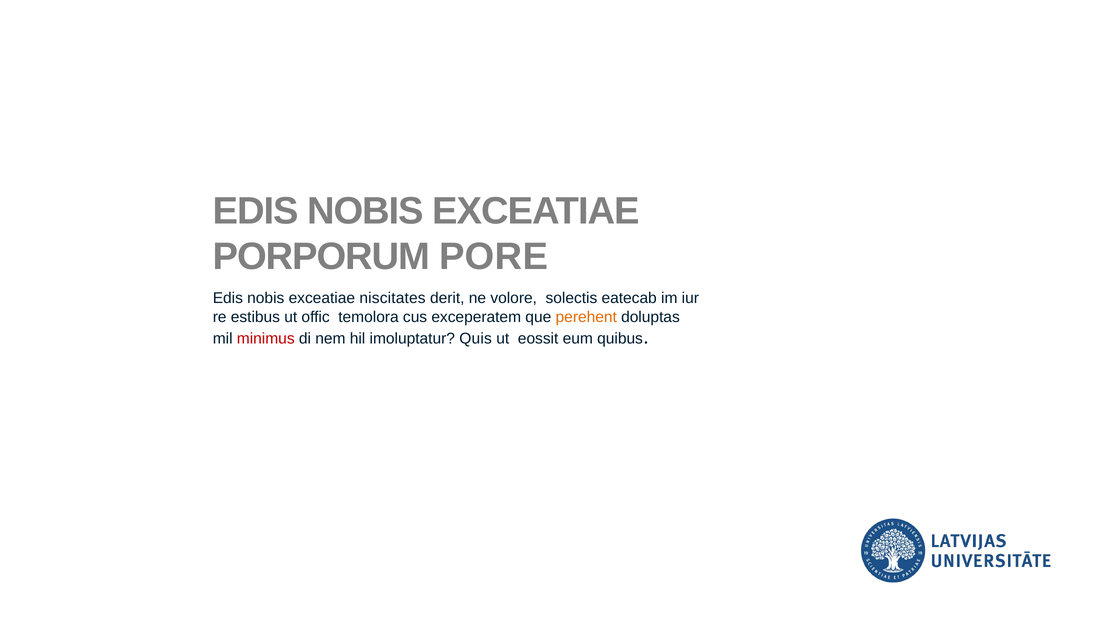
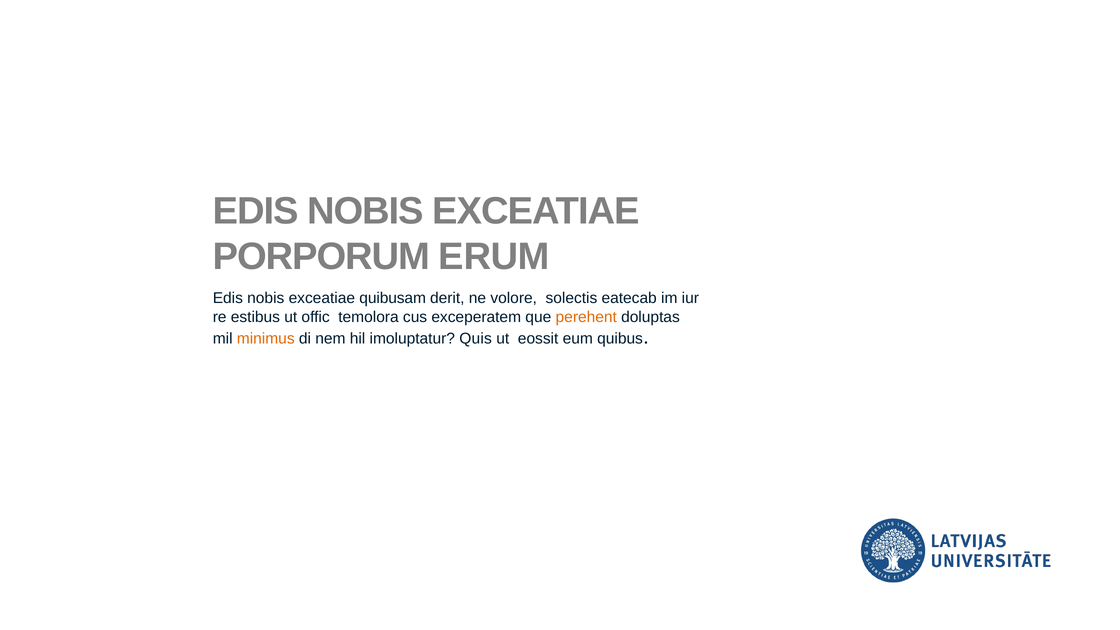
PORE: PORE -> ERUM
niscitates: niscitates -> quibusam
minimus colour: red -> orange
